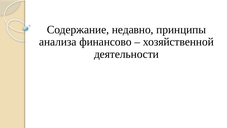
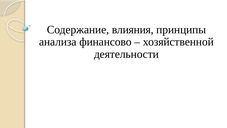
недавно: недавно -> влияния
